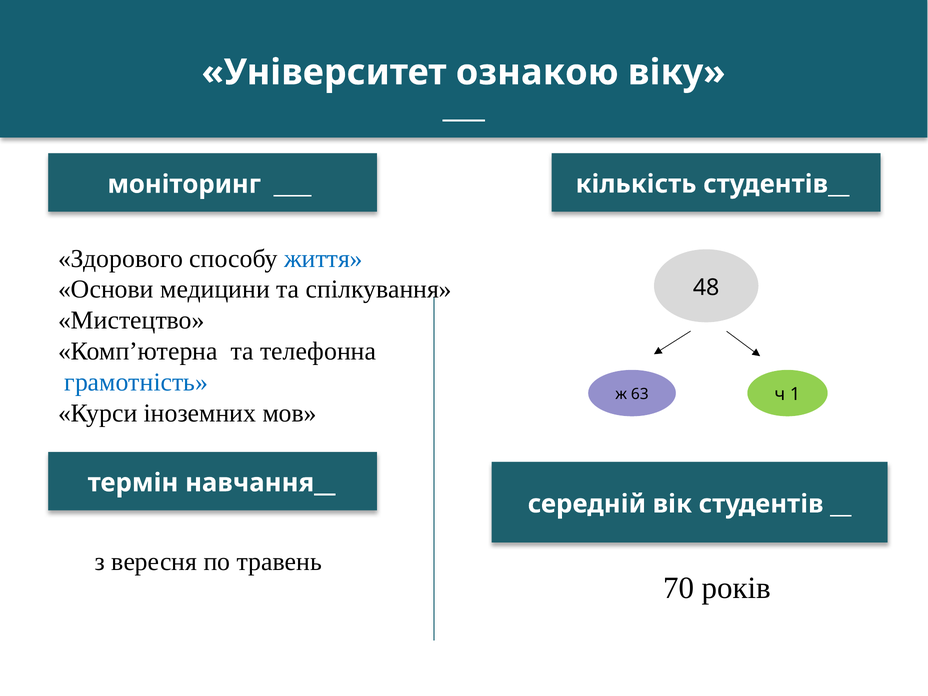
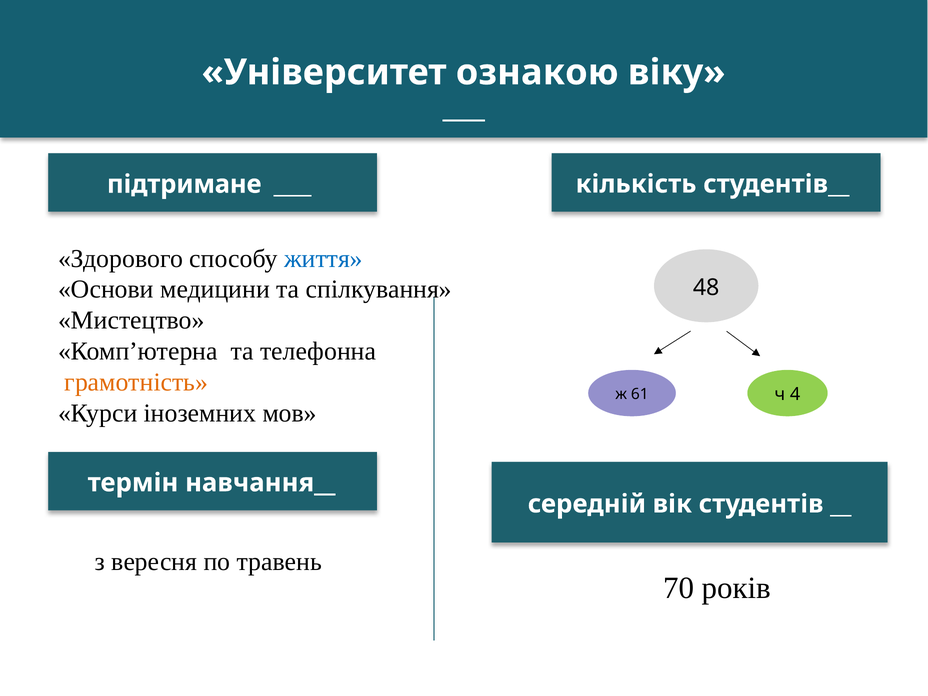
моніторинг: моніторинг -> підтримане
грамотність colour: blue -> orange
1: 1 -> 4
63: 63 -> 61
